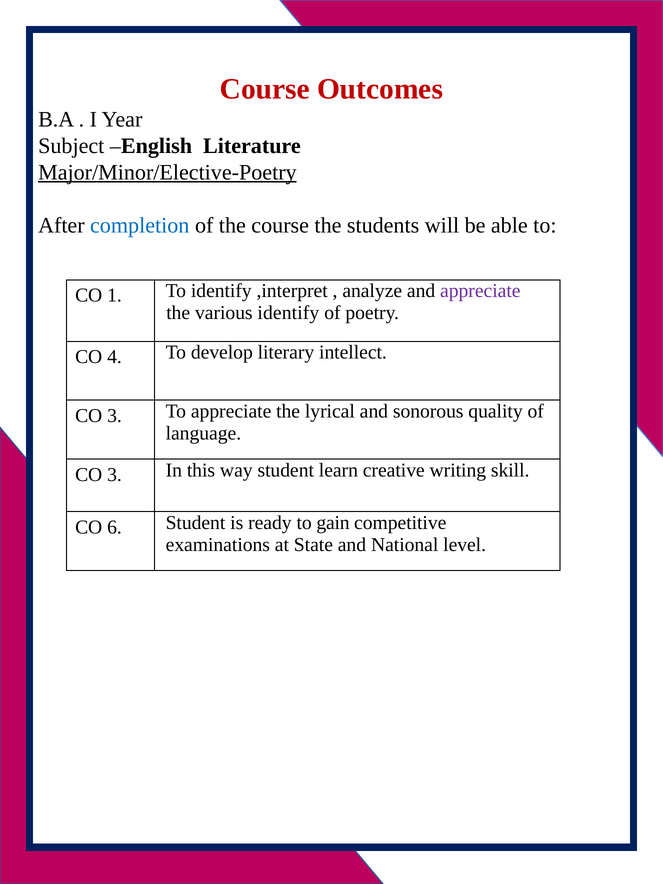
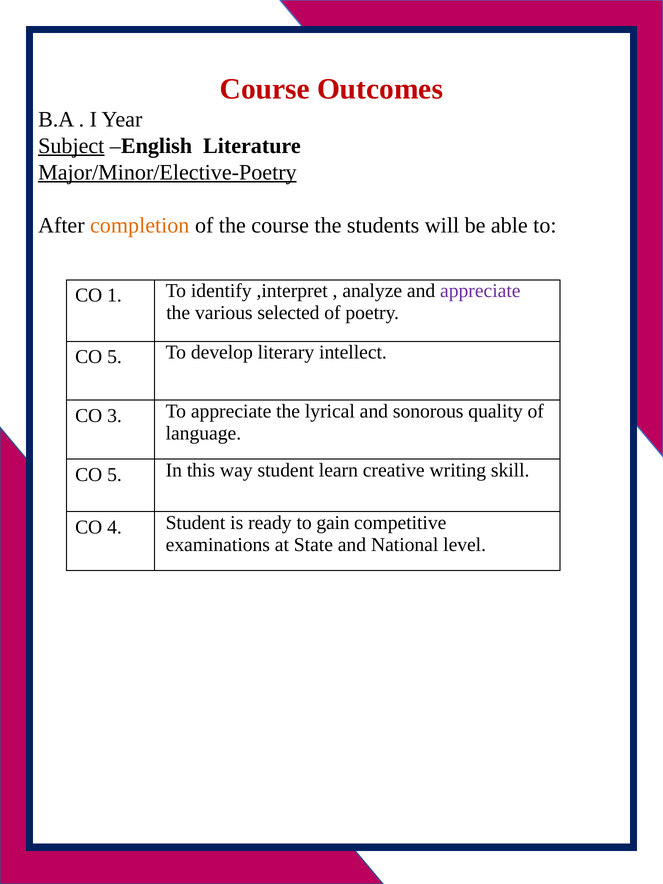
Subject underline: none -> present
completion colour: blue -> orange
various identify: identify -> selected
4 at (115, 357): 4 -> 5
3 at (115, 475): 3 -> 5
6: 6 -> 4
